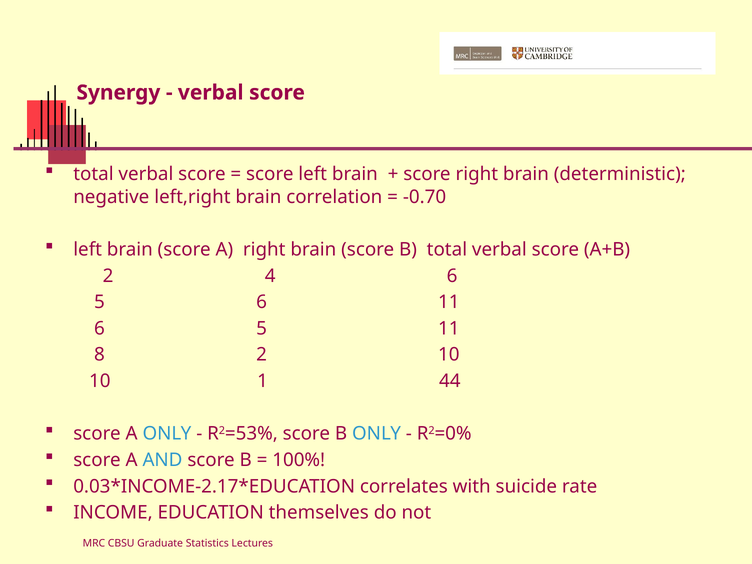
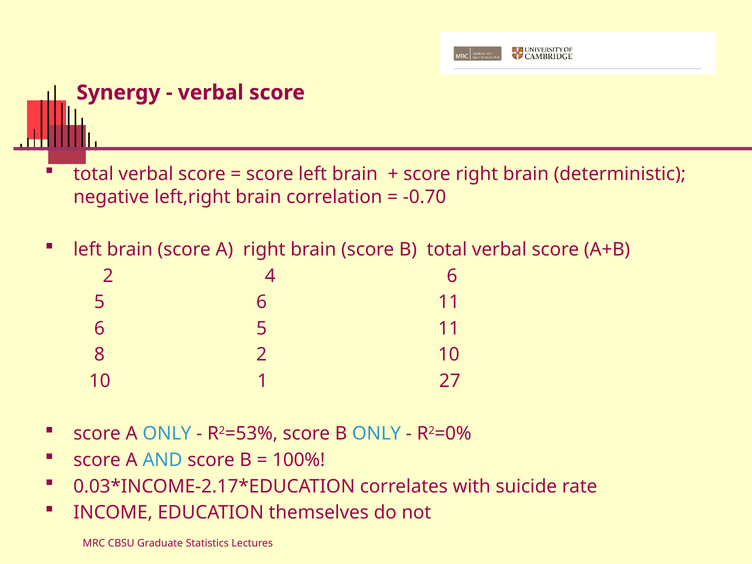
44: 44 -> 27
